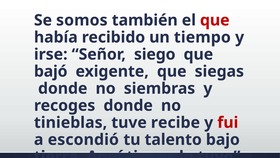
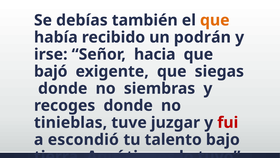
somos: somos -> debías
que at (215, 20) colour: red -> orange
tiempo: tiempo -> podrán
siego: siego -> hacia
recibe: recibe -> juzgar
